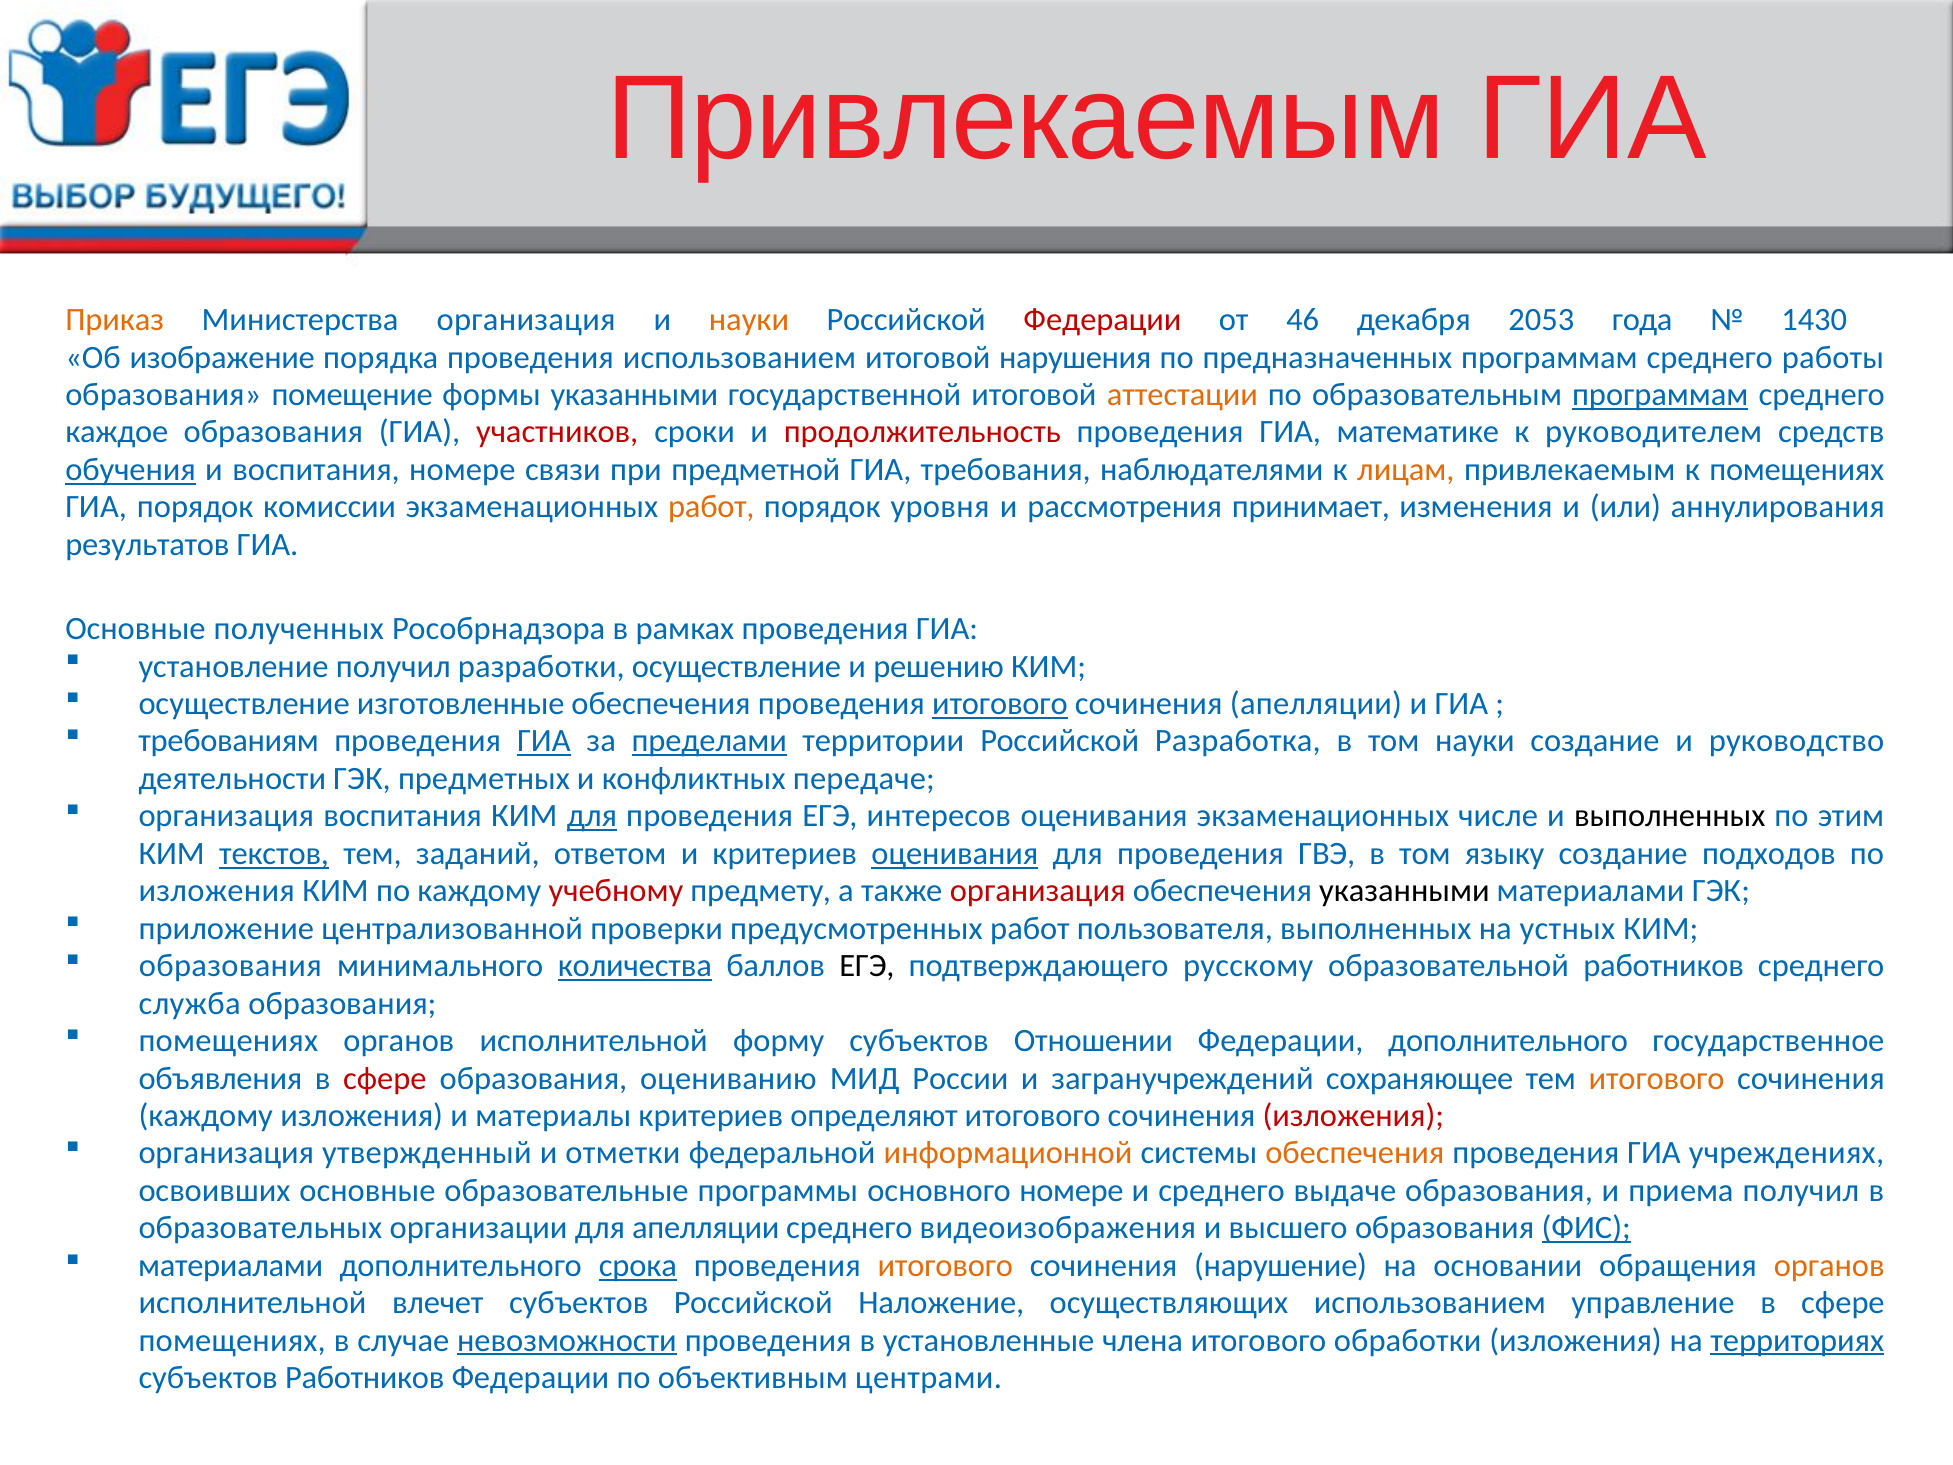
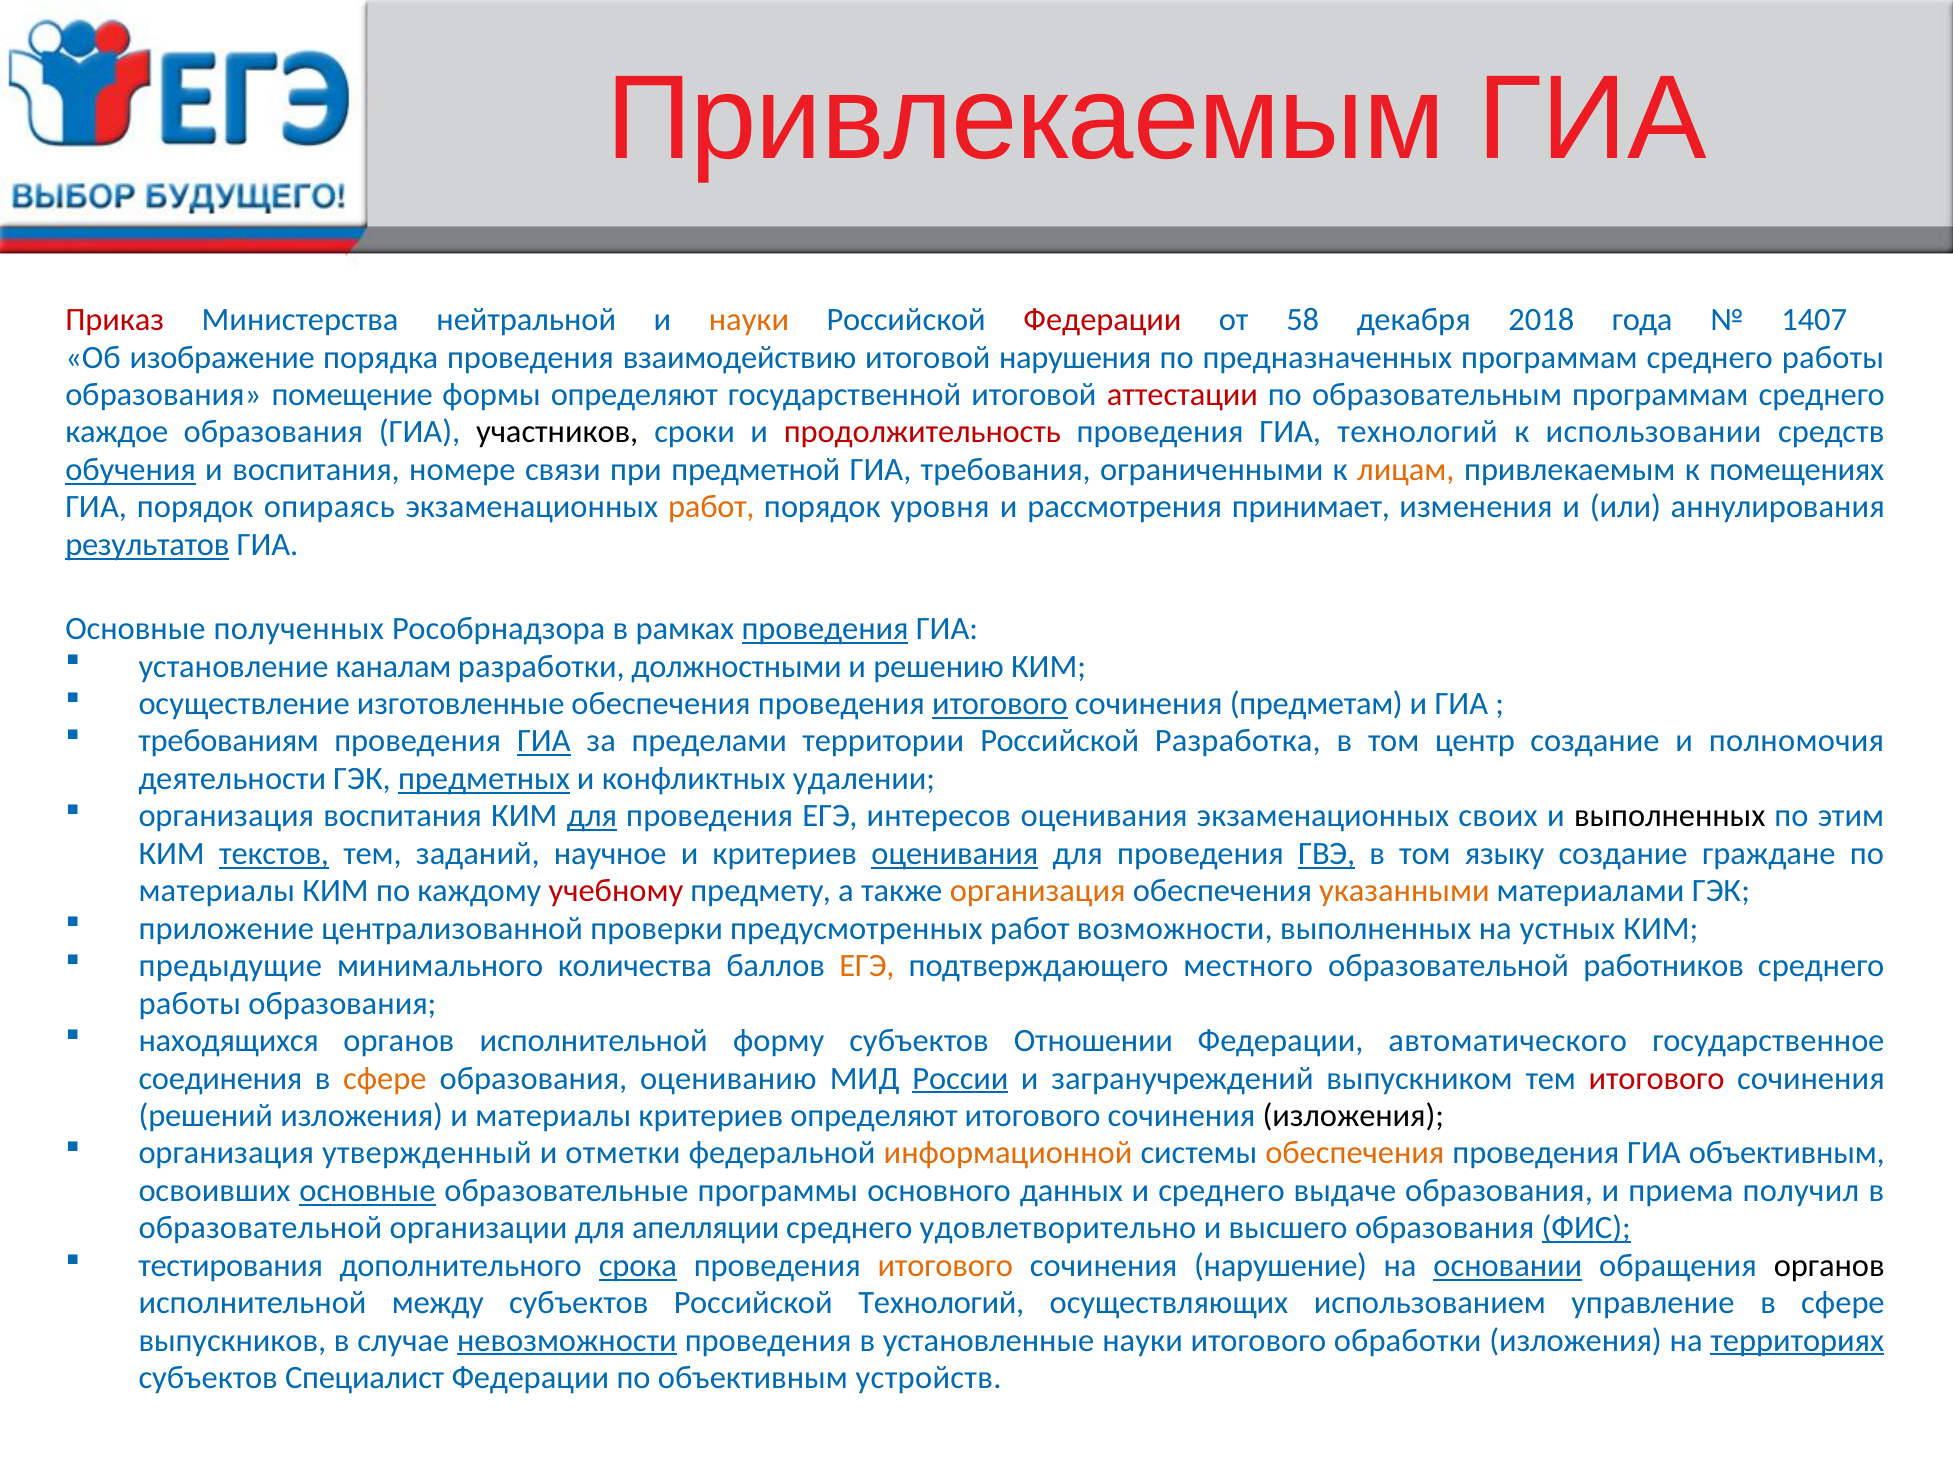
Приказ colour: orange -> red
Министерства организация: организация -> нейтральной
46: 46 -> 58
2053: 2053 -> 2018
1430: 1430 -> 1407
проведения использованием: использованием -> взаимодействию
формы указанными: указанными -> определяют
аттестации colour: orange -> red
программам at (1660, 395) underline: present -> none
участников colour: red -> black
ГИА математике: математике -> технологий
руководителем: руководителем -> использовании
наблюдателями: наблюдателями -> ограниченными
комиссии: комиссии -> опираясь
результатов underline: none -> present
проведения at (825, 629) underline: none -> present
установление получил: получил -> каналам
разработки осуществление: осуществление -> должностными
сочинения апелляции: апелляции -> предметам
пределами underline: present -> none
том науки: науки -> центр
руководство: руководство -> полномочия
предметных underline: none -> present
передаче: передаче -> удалении
числе: числе -> своих
ответом: ответом -> научное
ГВЭ underline: none -> present
подходов: подходов -> граждане
изложения at (217, 891): изложения -> материалы
организация at (1038, 891) colour: red -> orange
указанными at (1404, 891) colour: black -> orange
пользователя: пользователя -> возможности
образования at (230, 966): образования -> предыдущие
количества underline: present -> none
ЕГЭ at (867, 966) colour: black -> orange
русскому: русскому -> местного
служба at (190, 1003): служба -> работы
помещениях at (228, 1041): помещениях -> находящихся
Федерации дополнительного: дополнительного -> автоматического
объявления: объявления -> соединения
сфере at (385, 1078) colour: red -> orange
России underline: none -> present
сохраняющее: сохраняющее -> выпускником
итогового at (1656, 1078) colour: orange -> red
каждому at (206, 1116): каждому -> решений
изложения at (1353, 1116) colour: red -> black
ГИА учреждениях: учреждениях -> объективным
основные at (368, 1190) underline: none -> present
основного номере: номере -> данных
образовательных at (260, 1228): образовательных -> образовательной
видеоизображения: видеоизображения -> удовлетворительно
материалами at (231, 1265): материалами -> тестирования
основании underline: none -> present
органов at (1829, 1265) colour: orange -> black
влечет: влечет -> между
Российской Наложение: Наложение -> Технологий
помещениях at (232, 1340): помещениях -> выпускников
установленные члена: члена -> науки
субъектов Работников: Работников -> Специалист
центрами: центрами -> устройств
